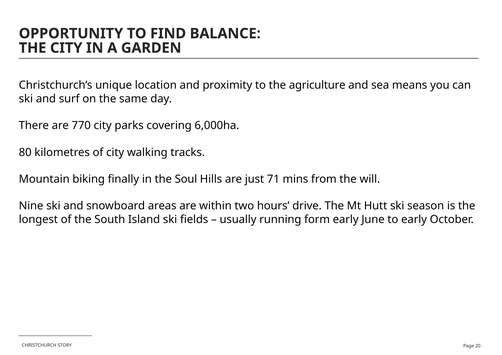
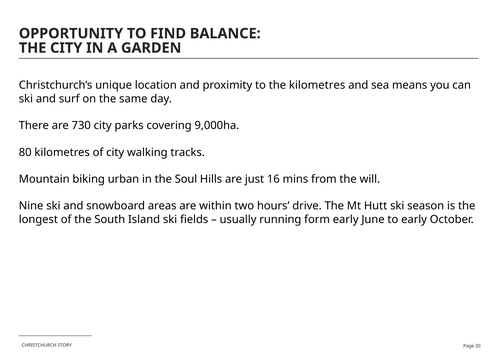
the agriculture: agriculture -> kilometres
770: 770 -> 730
6,000ha: 6,000ha -> 9,000ha
finally: finally -> urban
71: 71 -> 16
